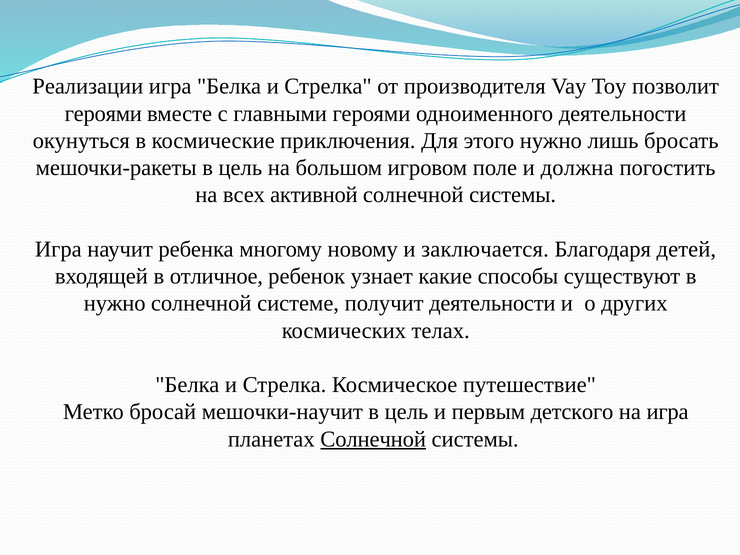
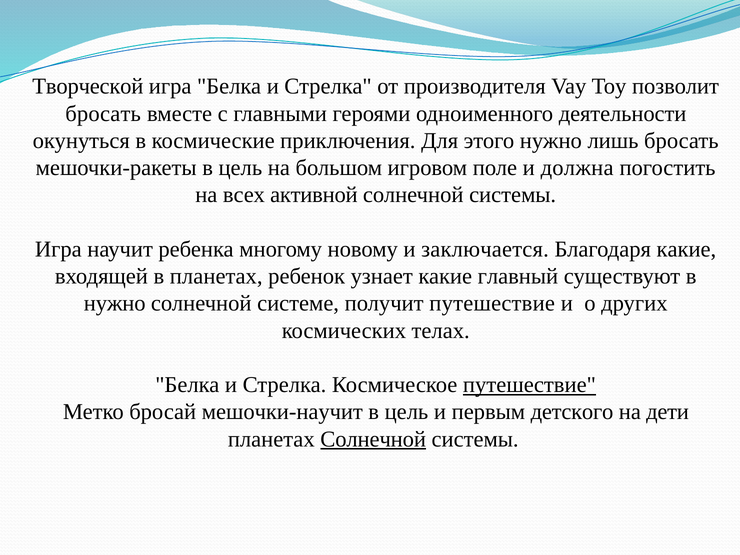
Реализации: Реализации -> Творческой
героями at (103, 114): героями -> бросать
Благодаря детей: детей -> какие
в отличное: отличное -> планетах
способы: способы -> главный
получит деятельности: деятельности -> путешествие
путешествие at (529, 385) underline: none -> present
на игра: игра -> дети
